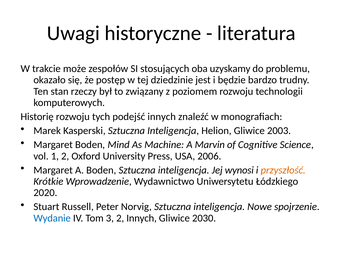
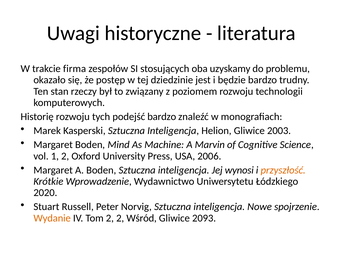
może: może -> firma
podejść innych: innych -> bardzo
Wydanie colour: blue -> orange
Tom 3: 3 -> 2
2 Innych: Innych -> Wśród
2030: 2030 -> 2093
